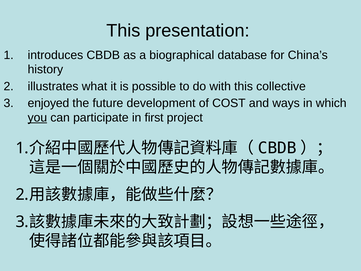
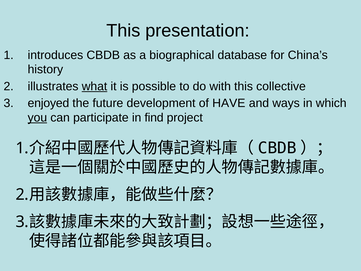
what underline: none -> present
COST: COST -> HAVE
first: first -> find
